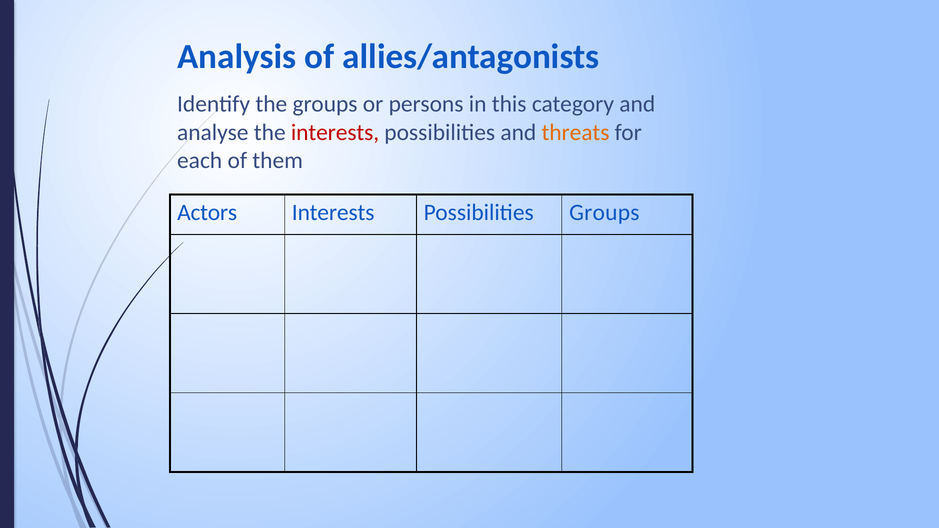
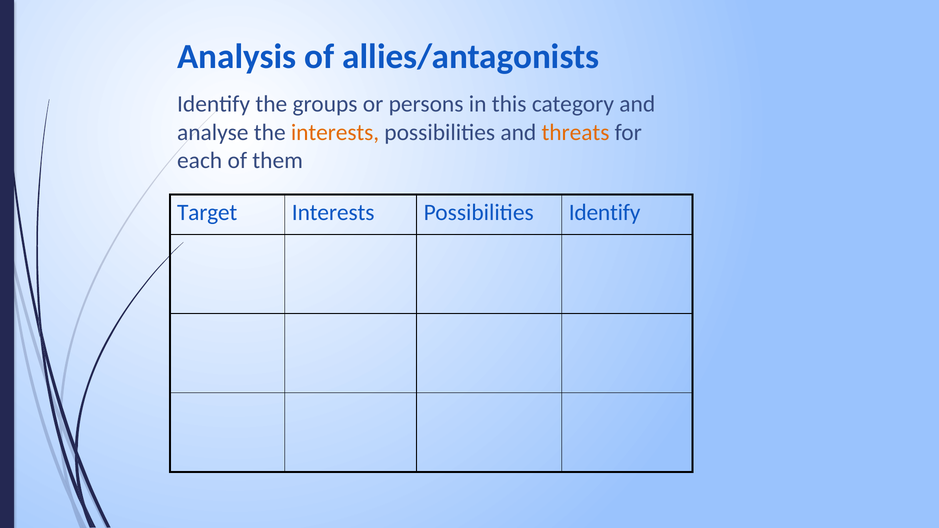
interests at (335, 132) colour: red -> orange
Actors: Actors -> Target
Possibilities Groups: Groups -> Identify
